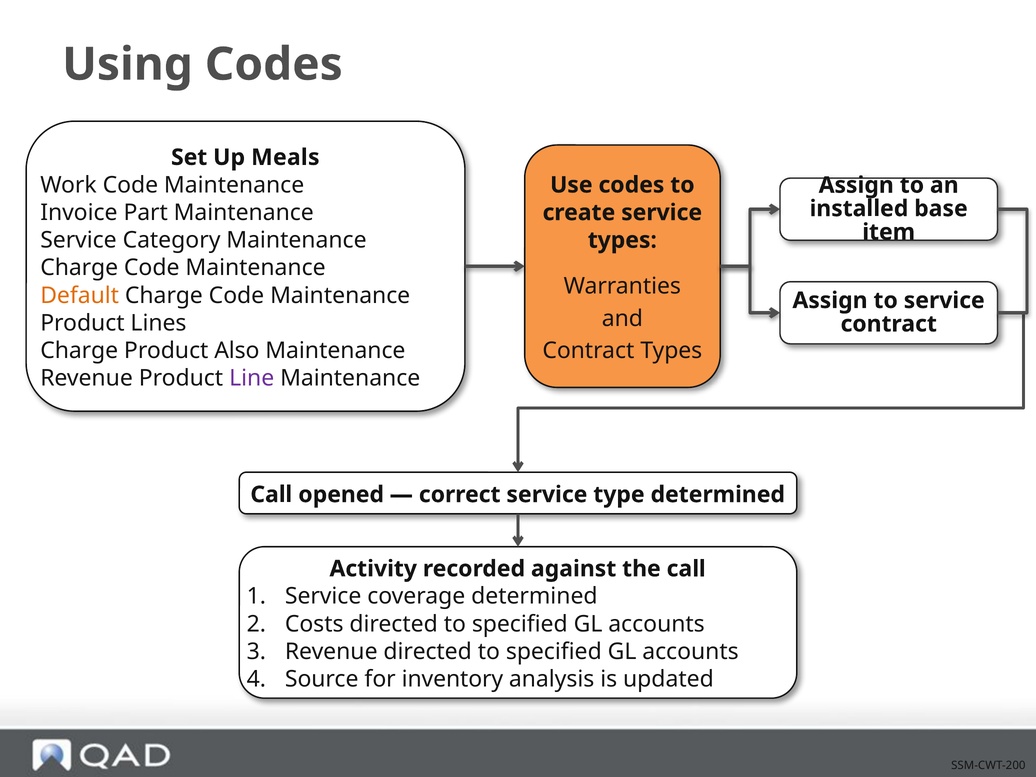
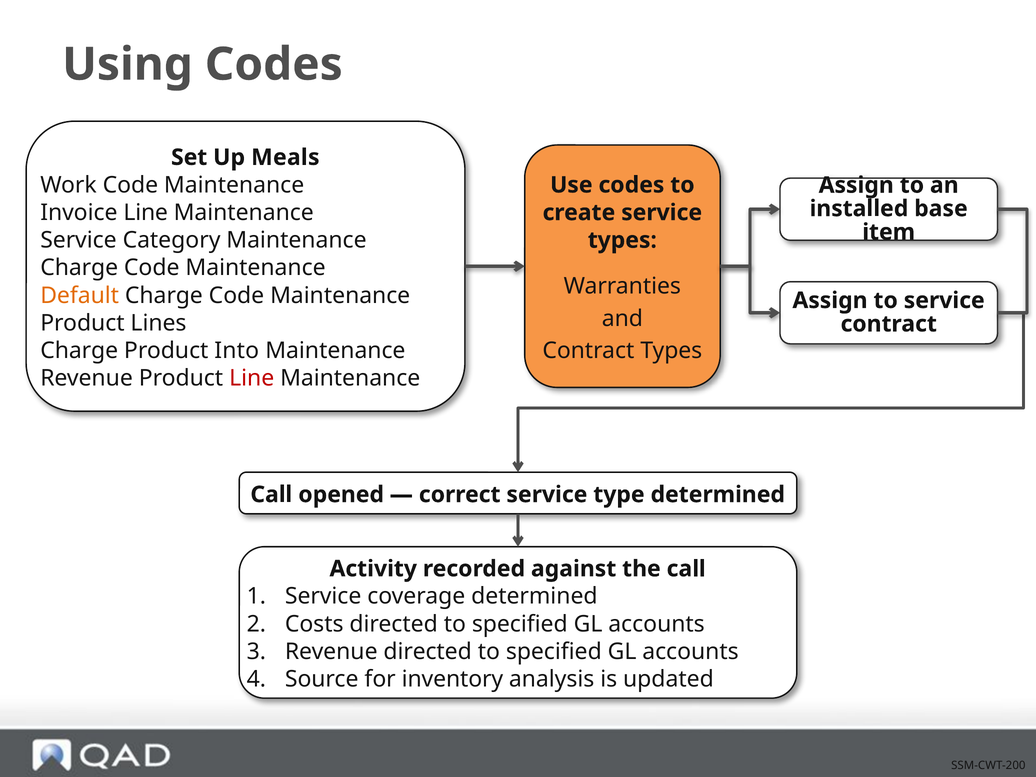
Invoice Part: Part -> Line
Also: Also -> Into
Line at (252, 378) colour: purple -> red
